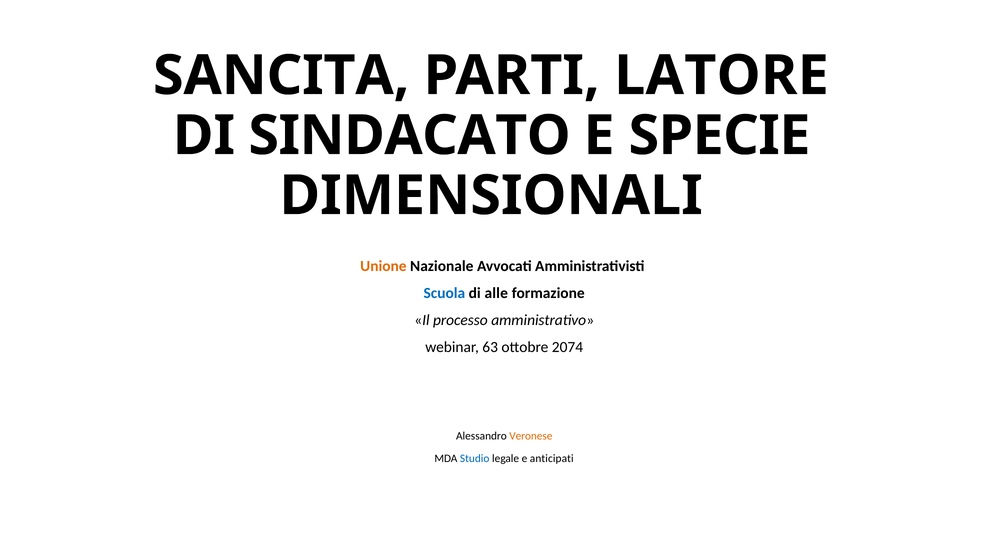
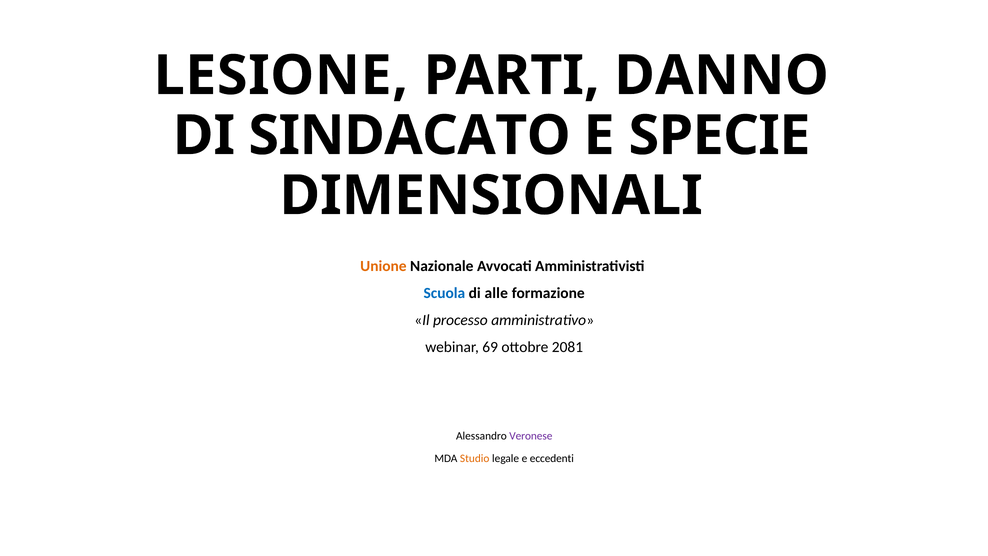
SANCITA: SANCITA -> LESIONE
LATORE: LATORE -> DANNO
63: 63 -> 69
2074: 2074 -> 2081
Veronese colour: orange -> purple
Studio colour: blue -> orange
anticipati: anticipati -> eccedenti
